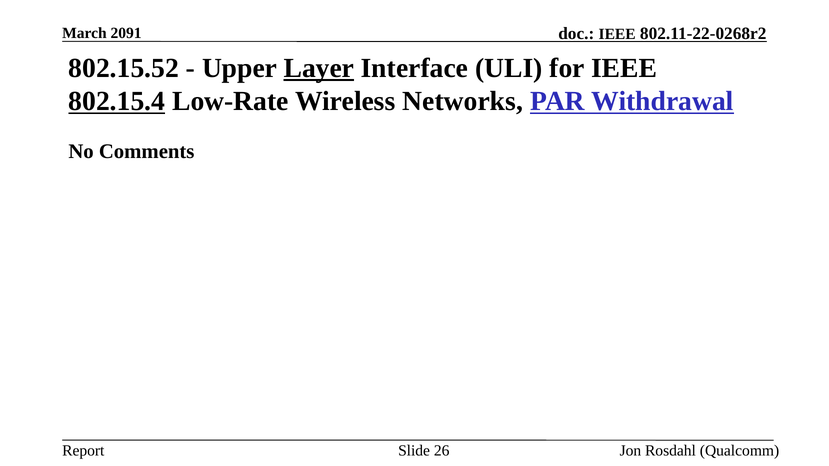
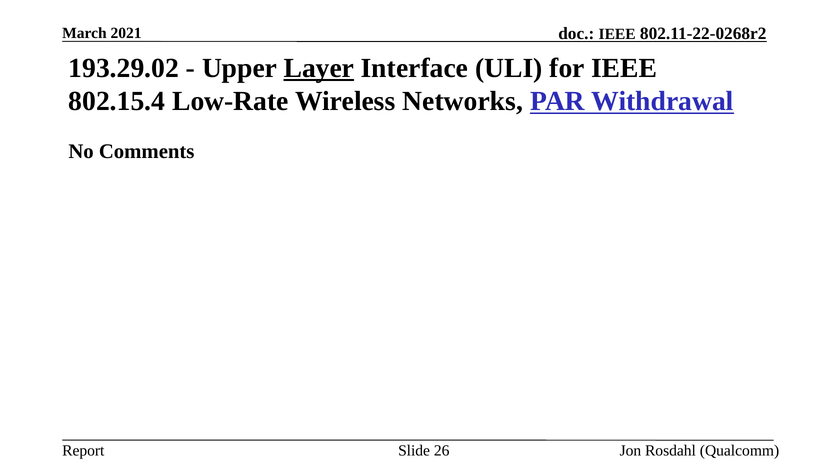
2091: 2091 -> 2021
802.15.52: 802.15.52 -> 193.29.02
802.15.4 underline: present -> none
